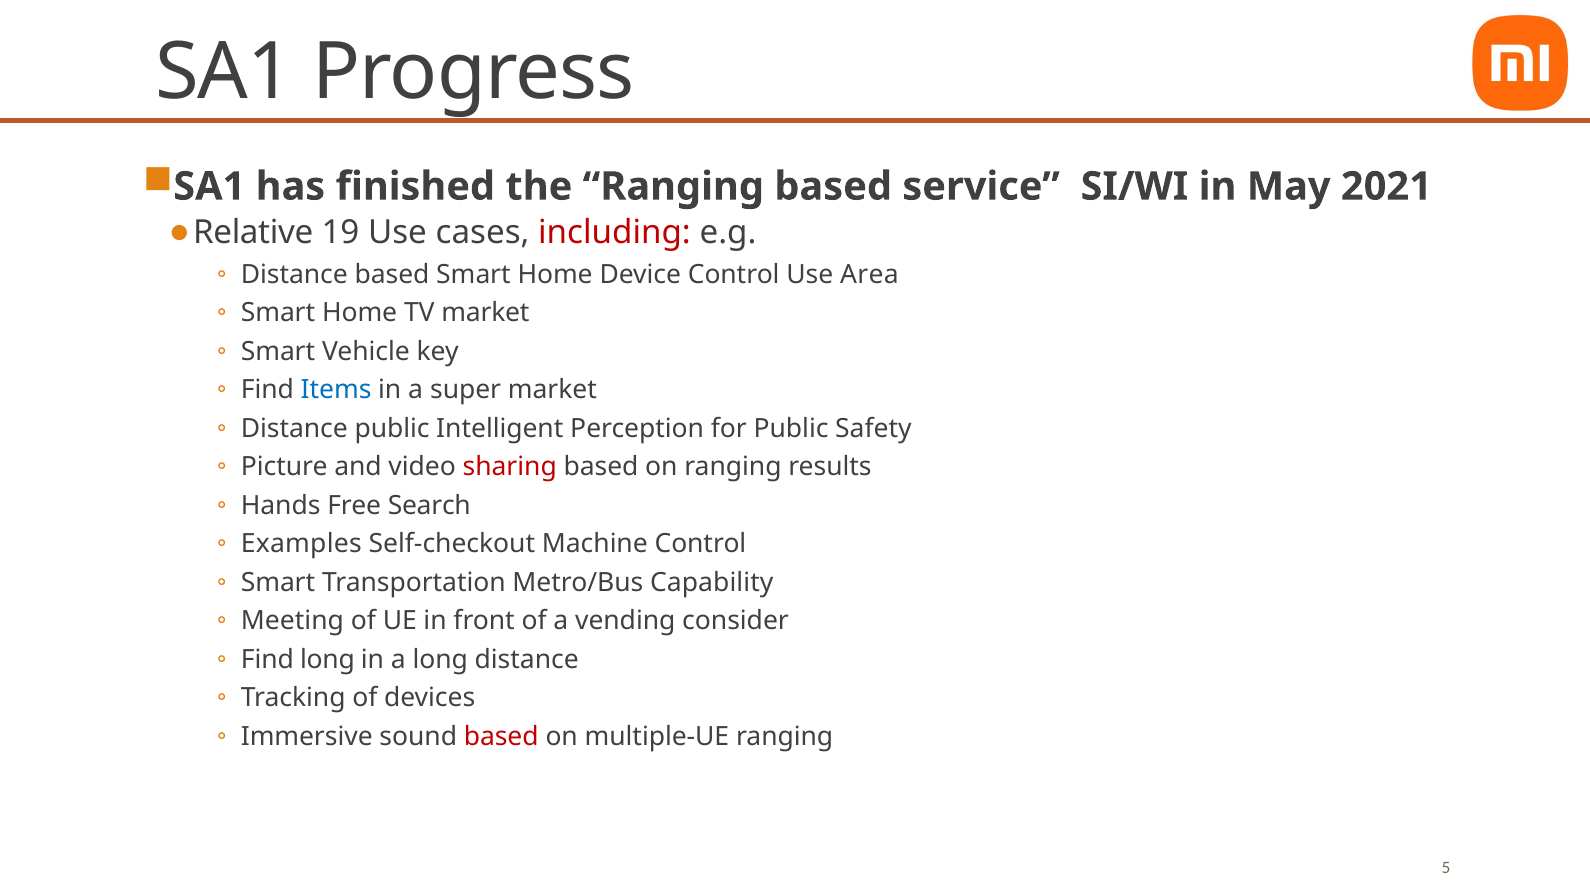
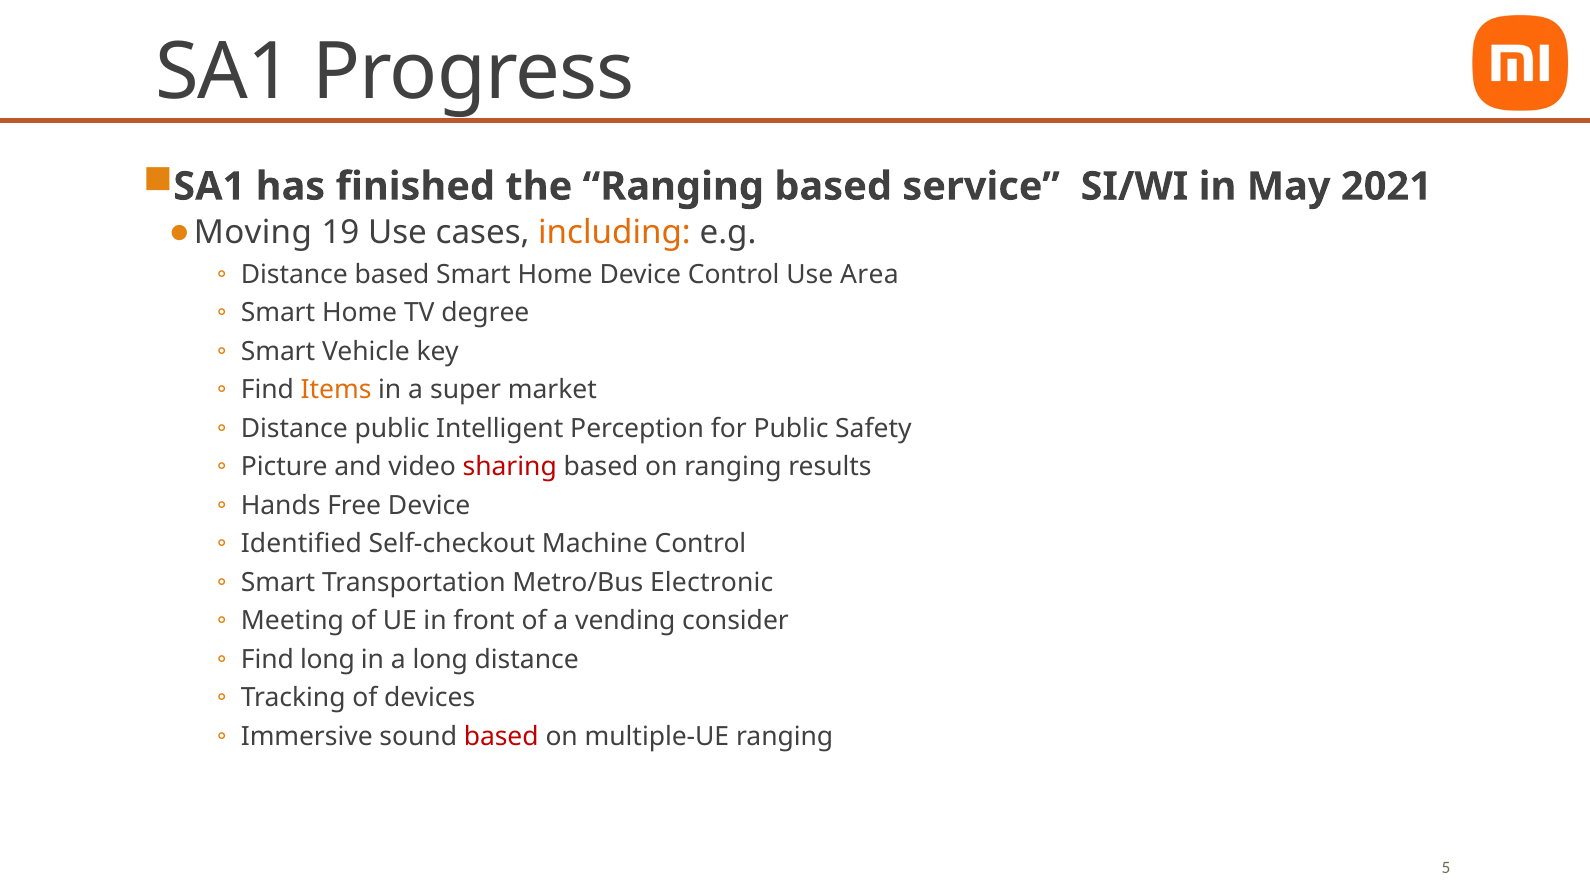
Relative: Relative -> Moving
including colour: red -> orange
TV market: market -> degree
Items colour: blue -> orange
Free Search: Search -> Device
Examples: Examples -> Identified
Capability: Capability -> Electronic
